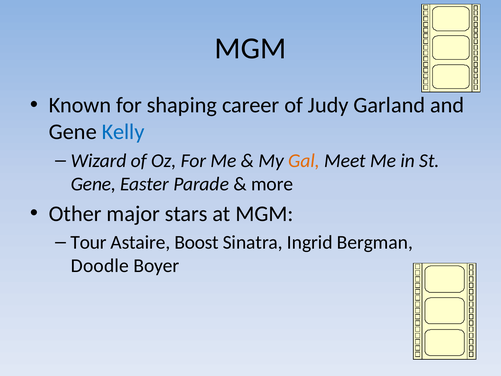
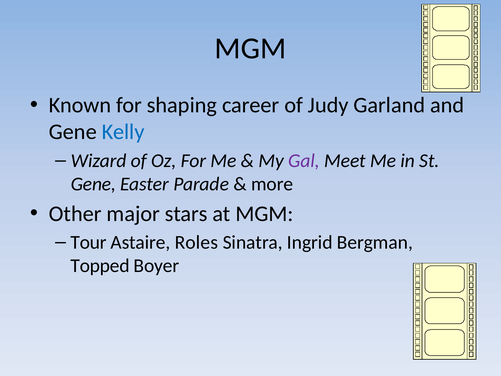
Gal colour: orange -> purple
Boost: Boost -> Roles
Doodle: Doodle -> Topped
